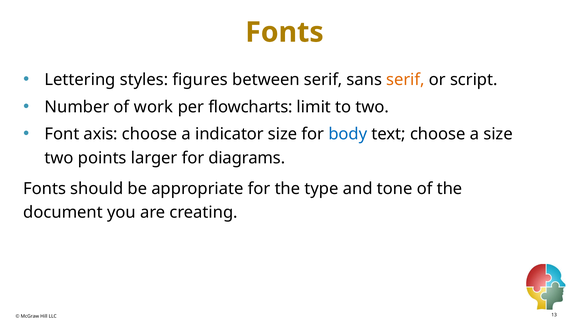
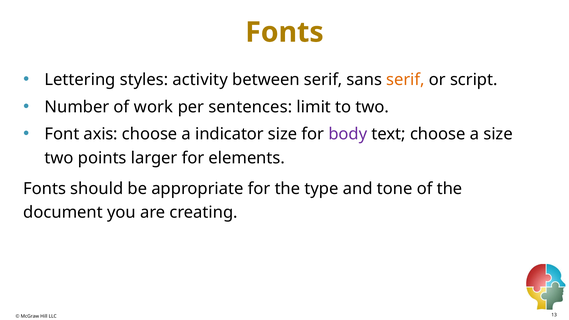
figures: figures -> activity
flowcharts: flowcharts -> sentences
body colour: blue -> purple
diagrams: diagrams -> elements
